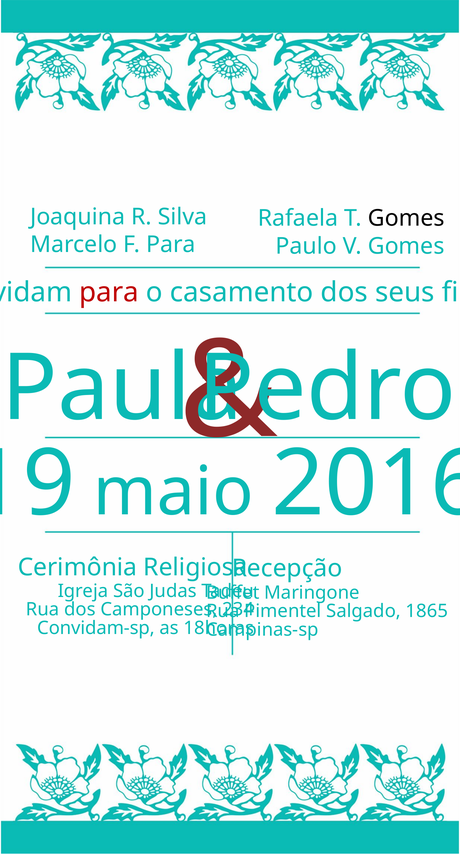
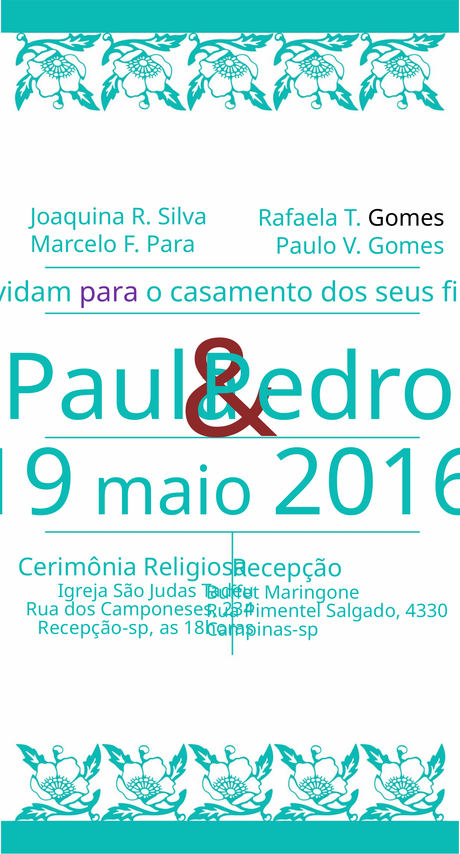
para at (109, 292) colour: red -> purple
1865: 1865 -> 4330
Convidam-sp: Convidam-sp -> Recepção-sp
